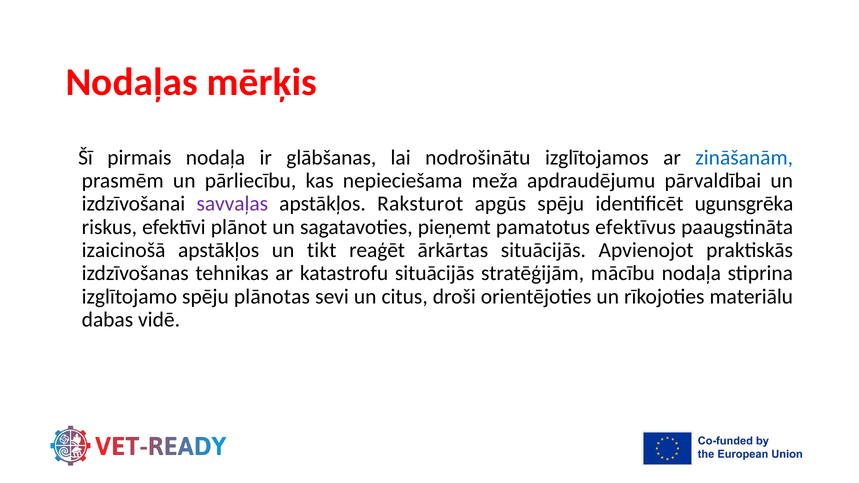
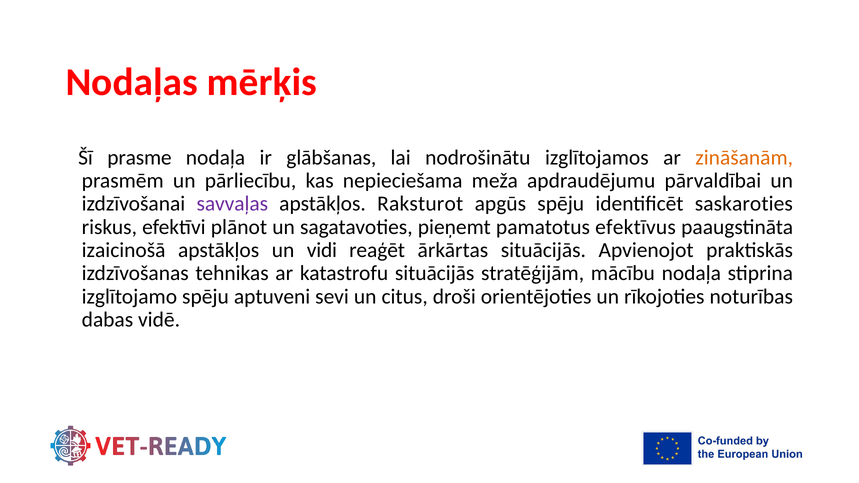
pirmais: pirmais -> prasme
zināšanām colour: blue -> orange
ugunsgrēka: ugunsgrēka -> saskaroties
tikt: tikt -> vidi
plānotas: plānotas -> aptuveni
materiālu: materiālu -> noturības
